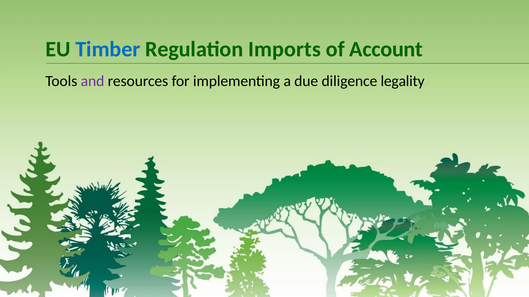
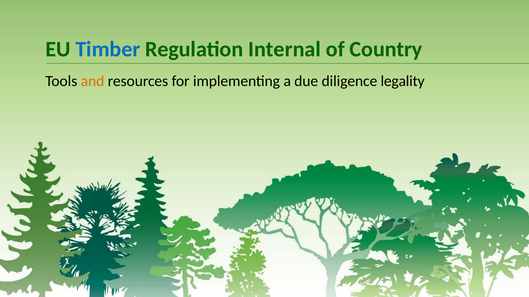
Imports: Imports -> Internal
Account: Account -> Country
and colour: purple -> orange
